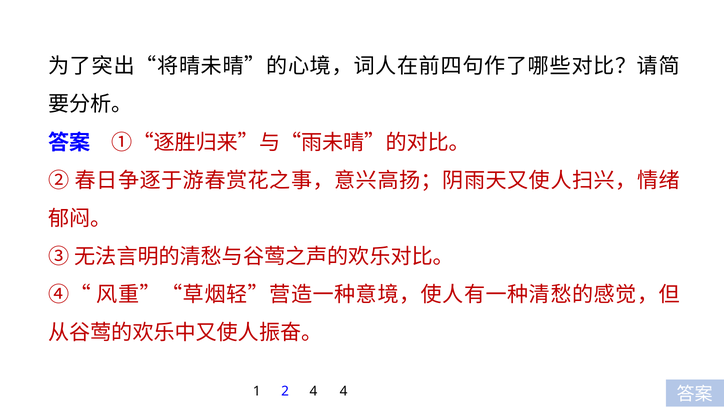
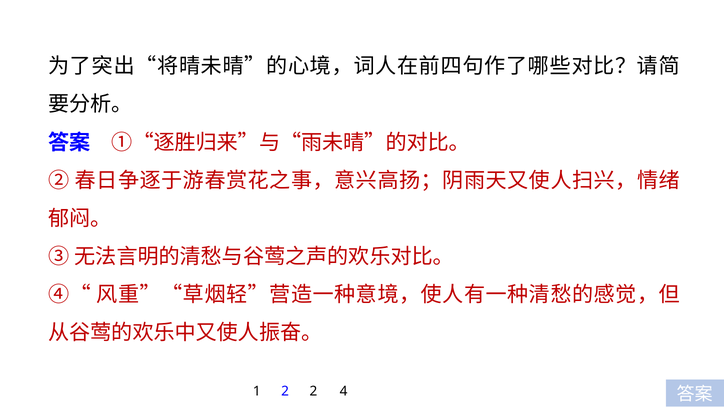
2 4: 4 -> 2
